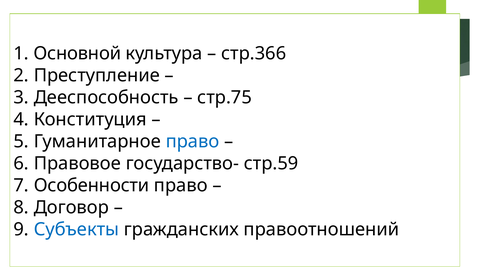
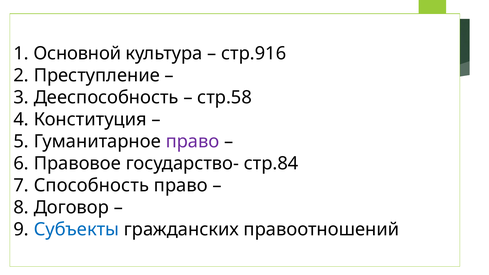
стр.366: стр.366 -> стр.916
стр.75: стр.75 -> стр.58
право at (193, 141) colour: blue -> purple
стр.59: стр.59 -> стр.84
Особенности: Особенности -> Способность
